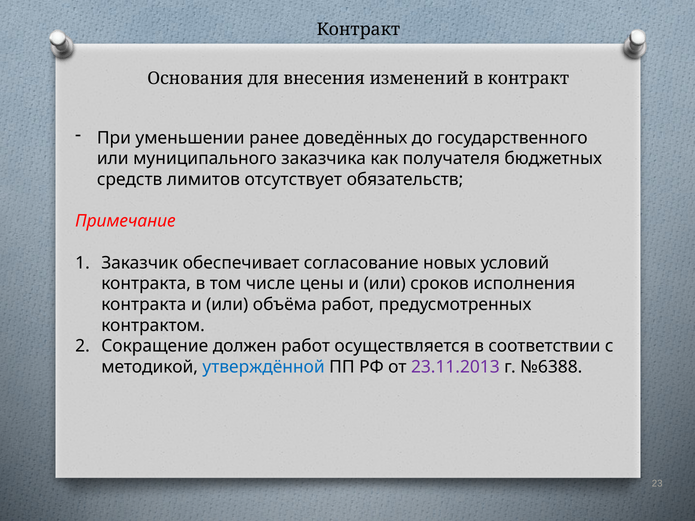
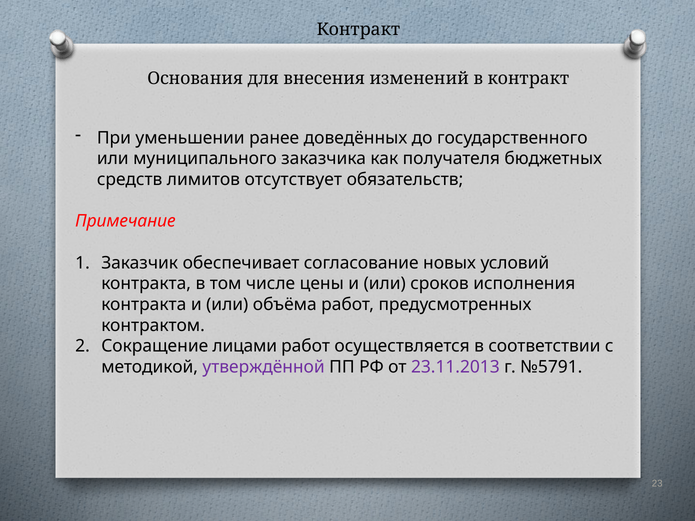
должен: должен -> лицами
утверждённой colour: blue -> purple
№6388: №6388 -> №5791
